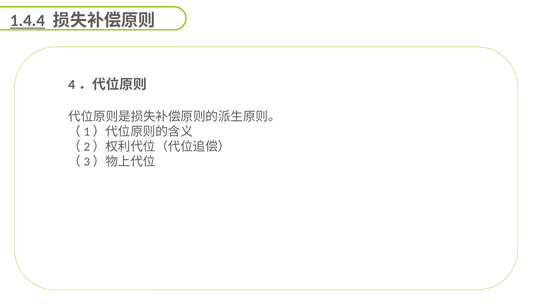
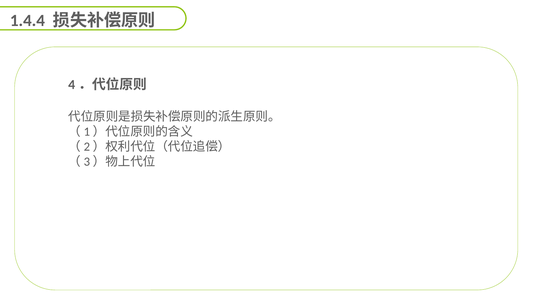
1.4.4 underline: present -> none
